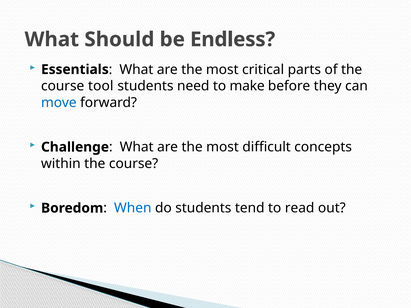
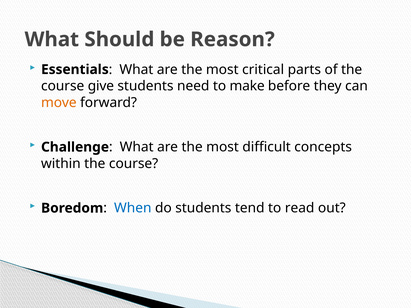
Endless: Endless -> Reason
tool: tool -> give
move colour: blue -> orange
